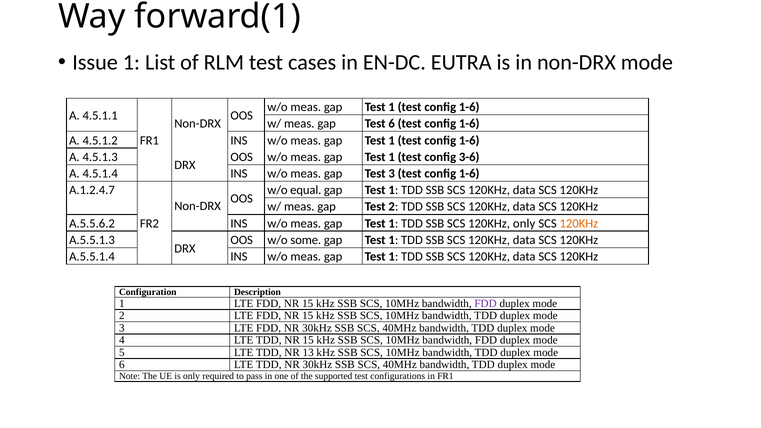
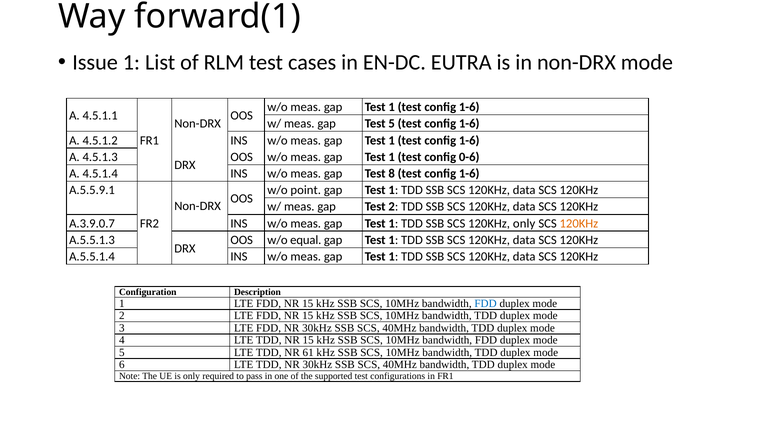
Test 6: 6 -> 5
3-6: 3-6 -> 0-6
Test 3: 3 -> 8
A.1.2.4.7: A.1.2.4.7 -> A.5.5.9.1
equal: equal -> point
A.5.5.6.2: A.5.5.6.2 -> A.3.9.0.7
some: some -> equal
FDD at (486, 303) colour: purple -> blue
13: 13 -> 61
